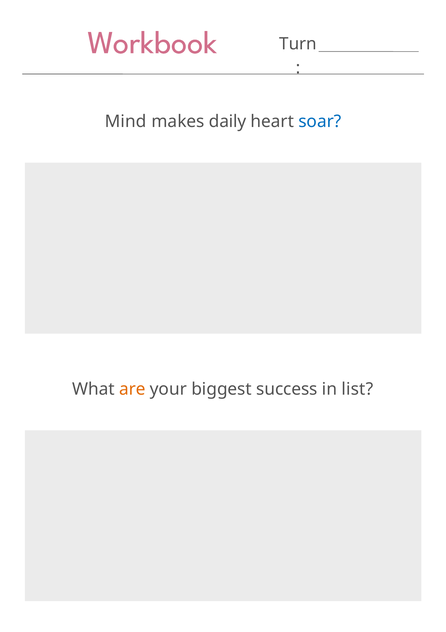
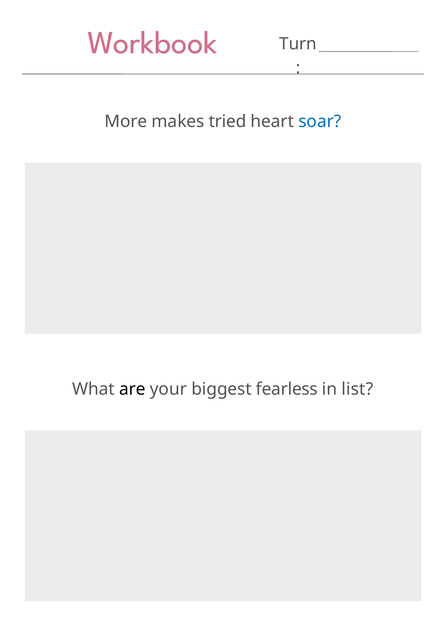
Mind: Mind -> More
daily: daily -> tried
are colour: orange -> black
success: success -> fearless
